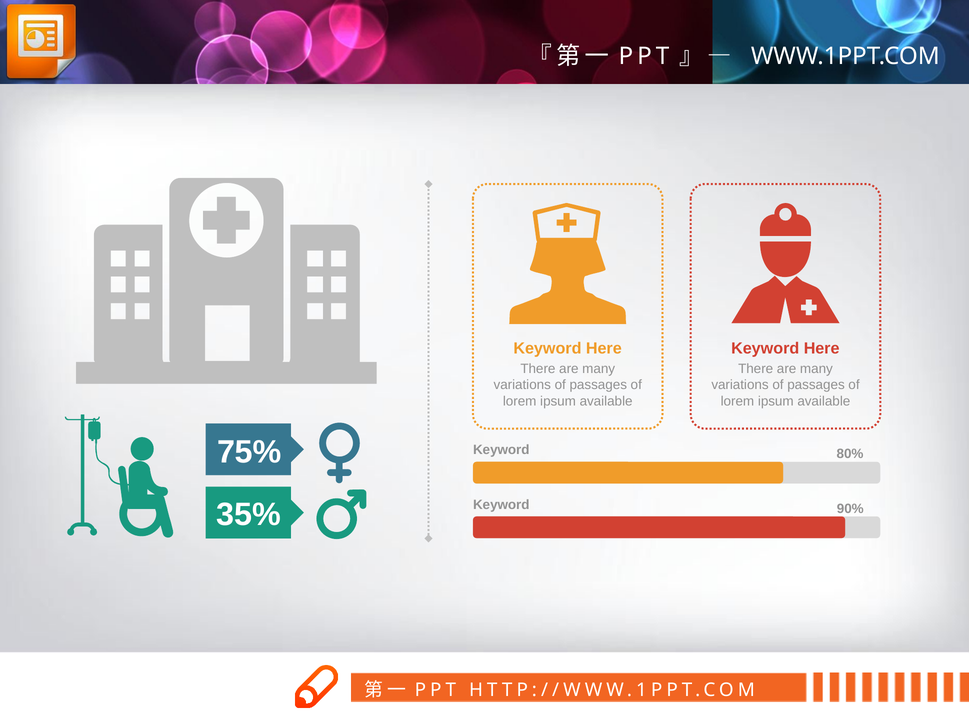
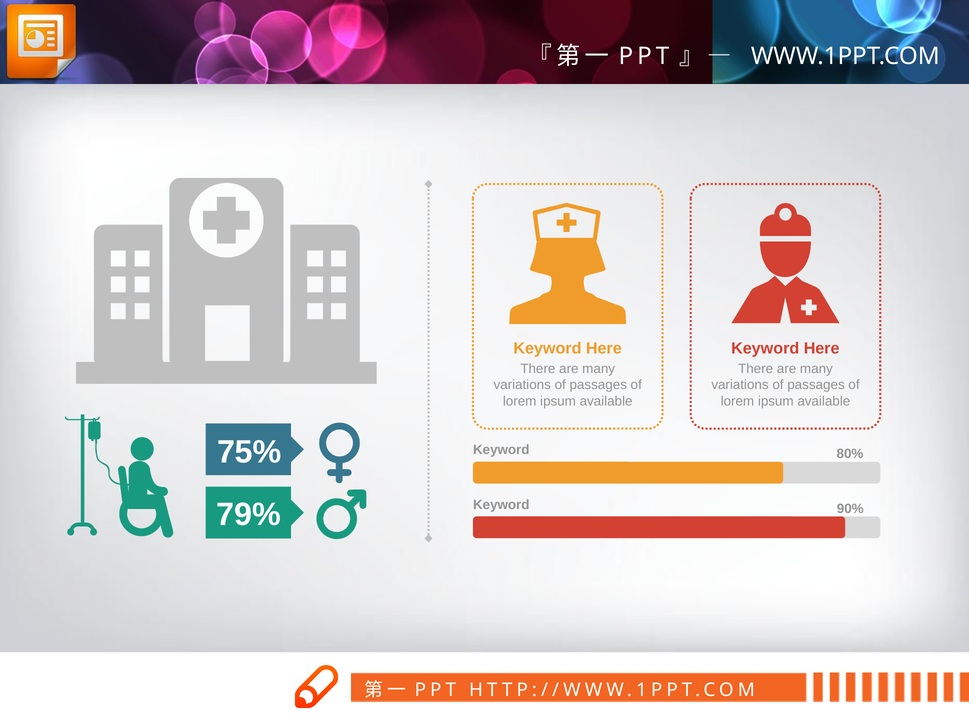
35%: 35% -> 79%
